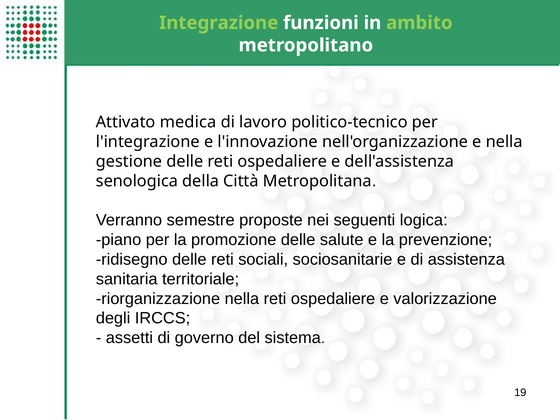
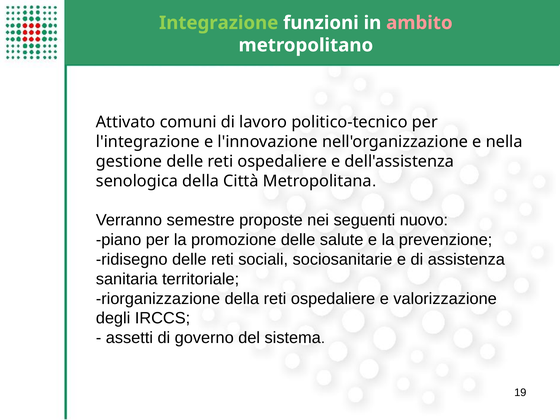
ambito colour: light green -> pink
medica: medica -> comuni
logica: logica -> nuovo
riorganizzazione nella: nella -> della
